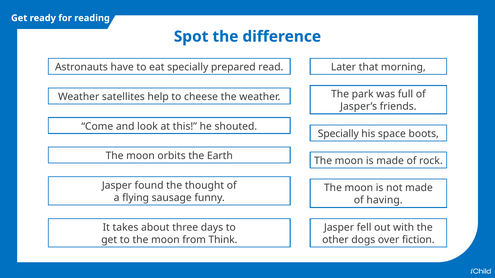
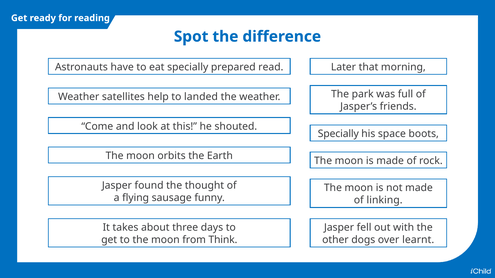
cheese: cheese -> landed
having: having -> linking
fiction: fiction -> learnt
